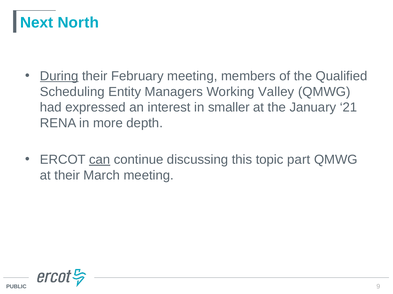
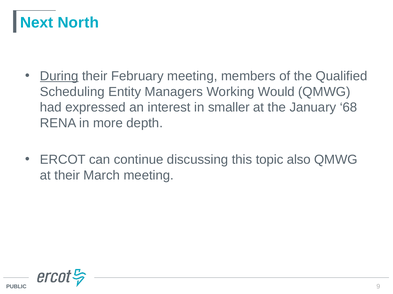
Valley: Valley -> Would
21: 21 -> 68
can underline: present -> none
part: part -> also
